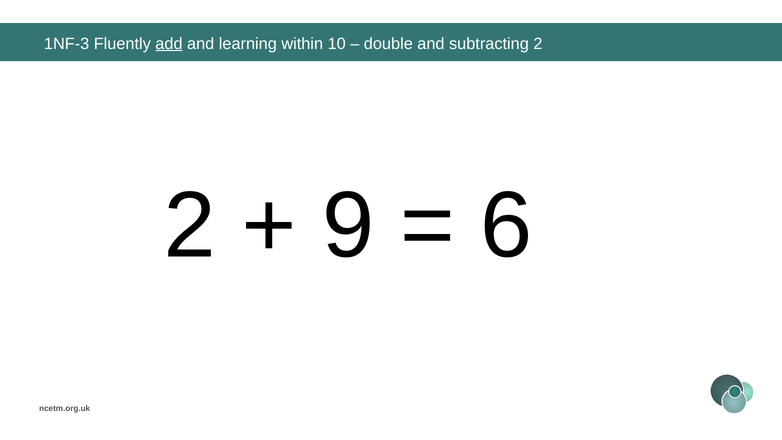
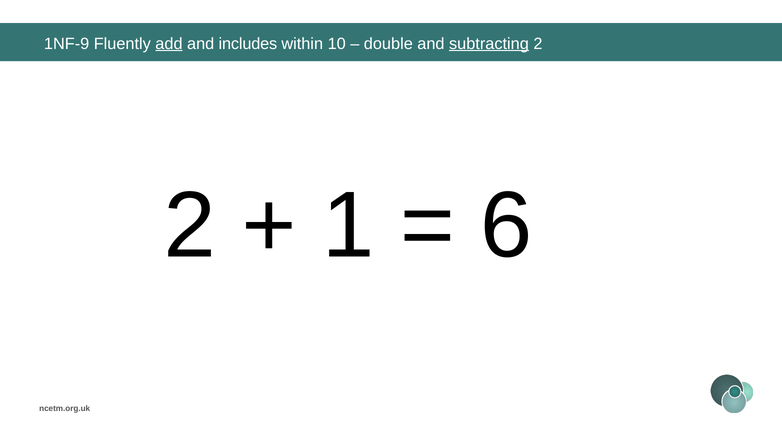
1NF-3: 1NF-3 -> 1NF-9
learning: learning -> includes
subtracting underline: none -> present
9: 9 -> 1
